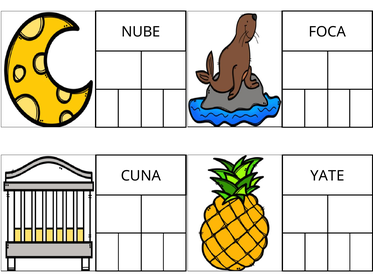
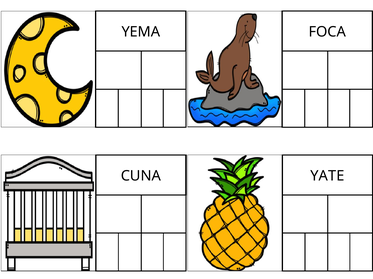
NUBE: NUBE -> YEMA
